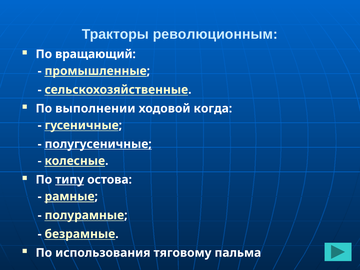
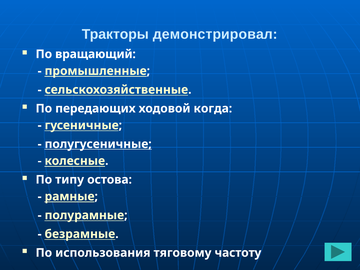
революционным: революционным -> демонстрировал
выполнении: выполнении -> передающих
типу underline: present -> none
пальма: пальма -> частоту
